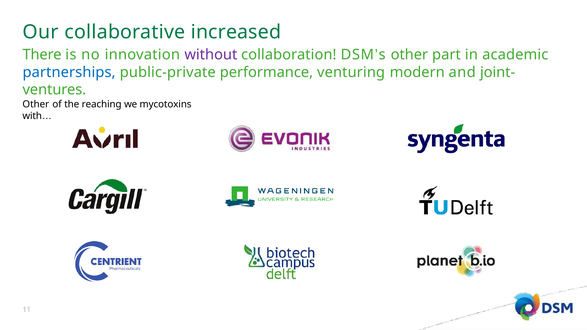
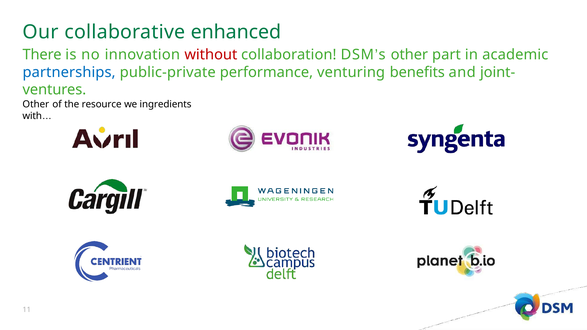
increased: increased -> enhanced
without colour: purple -> red
modern: modern -> benefits
reaching: reaching -> resource
mycotoxins: mycotoxins -> ingredients
